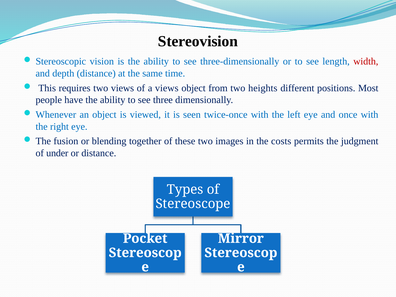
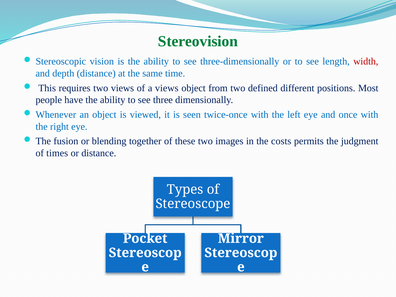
Stereovision colour: black -> green
heights: heights -> defined
under: under -> times
